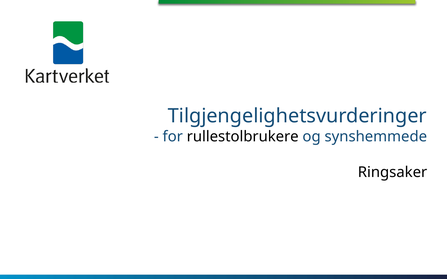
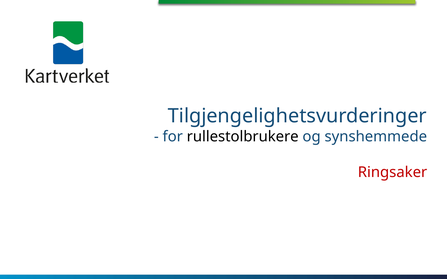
Ringsaker colour: black -> red
